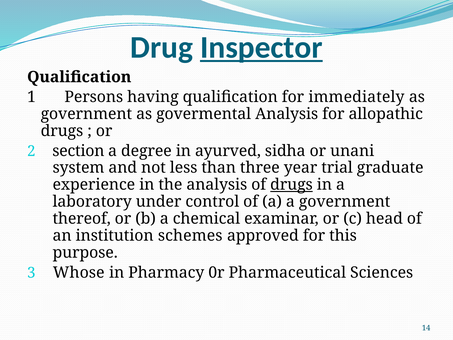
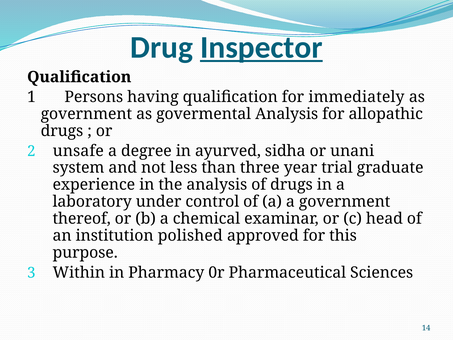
section: section -> unsafe
drugs at (291, 185) underline: present -> none
schemes: schemes -> polished
Whose: Whose -> Within
